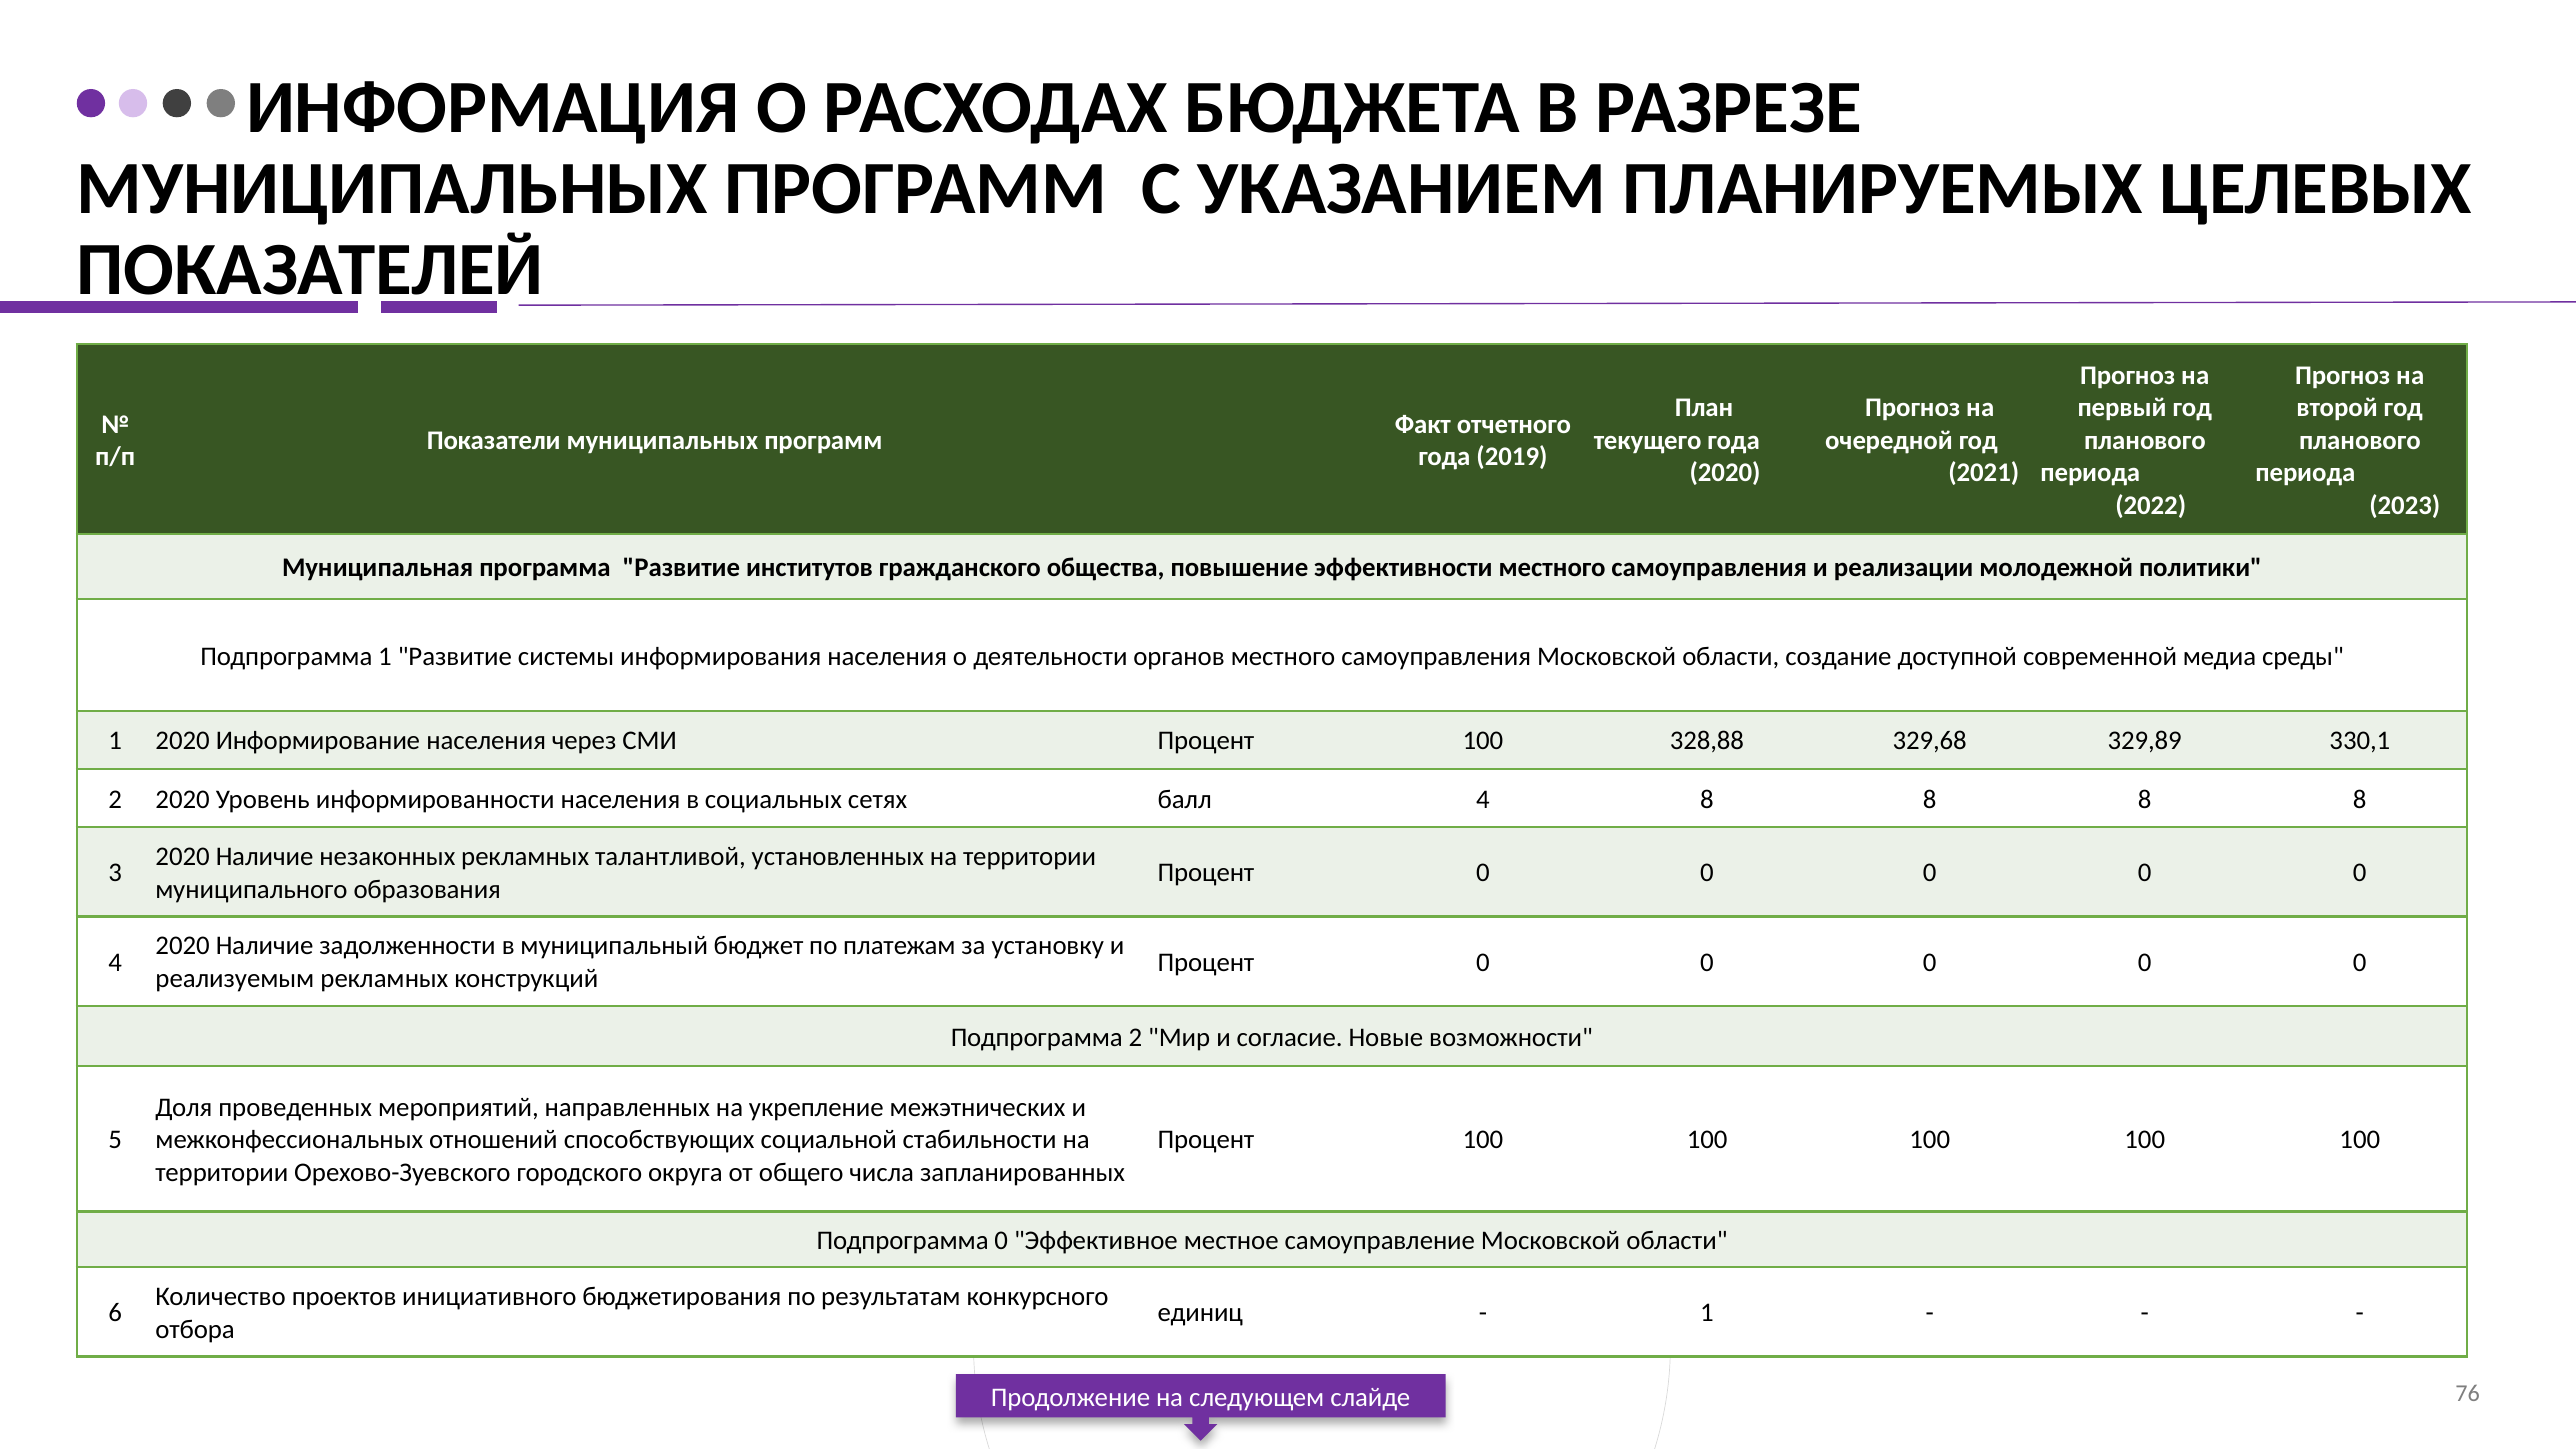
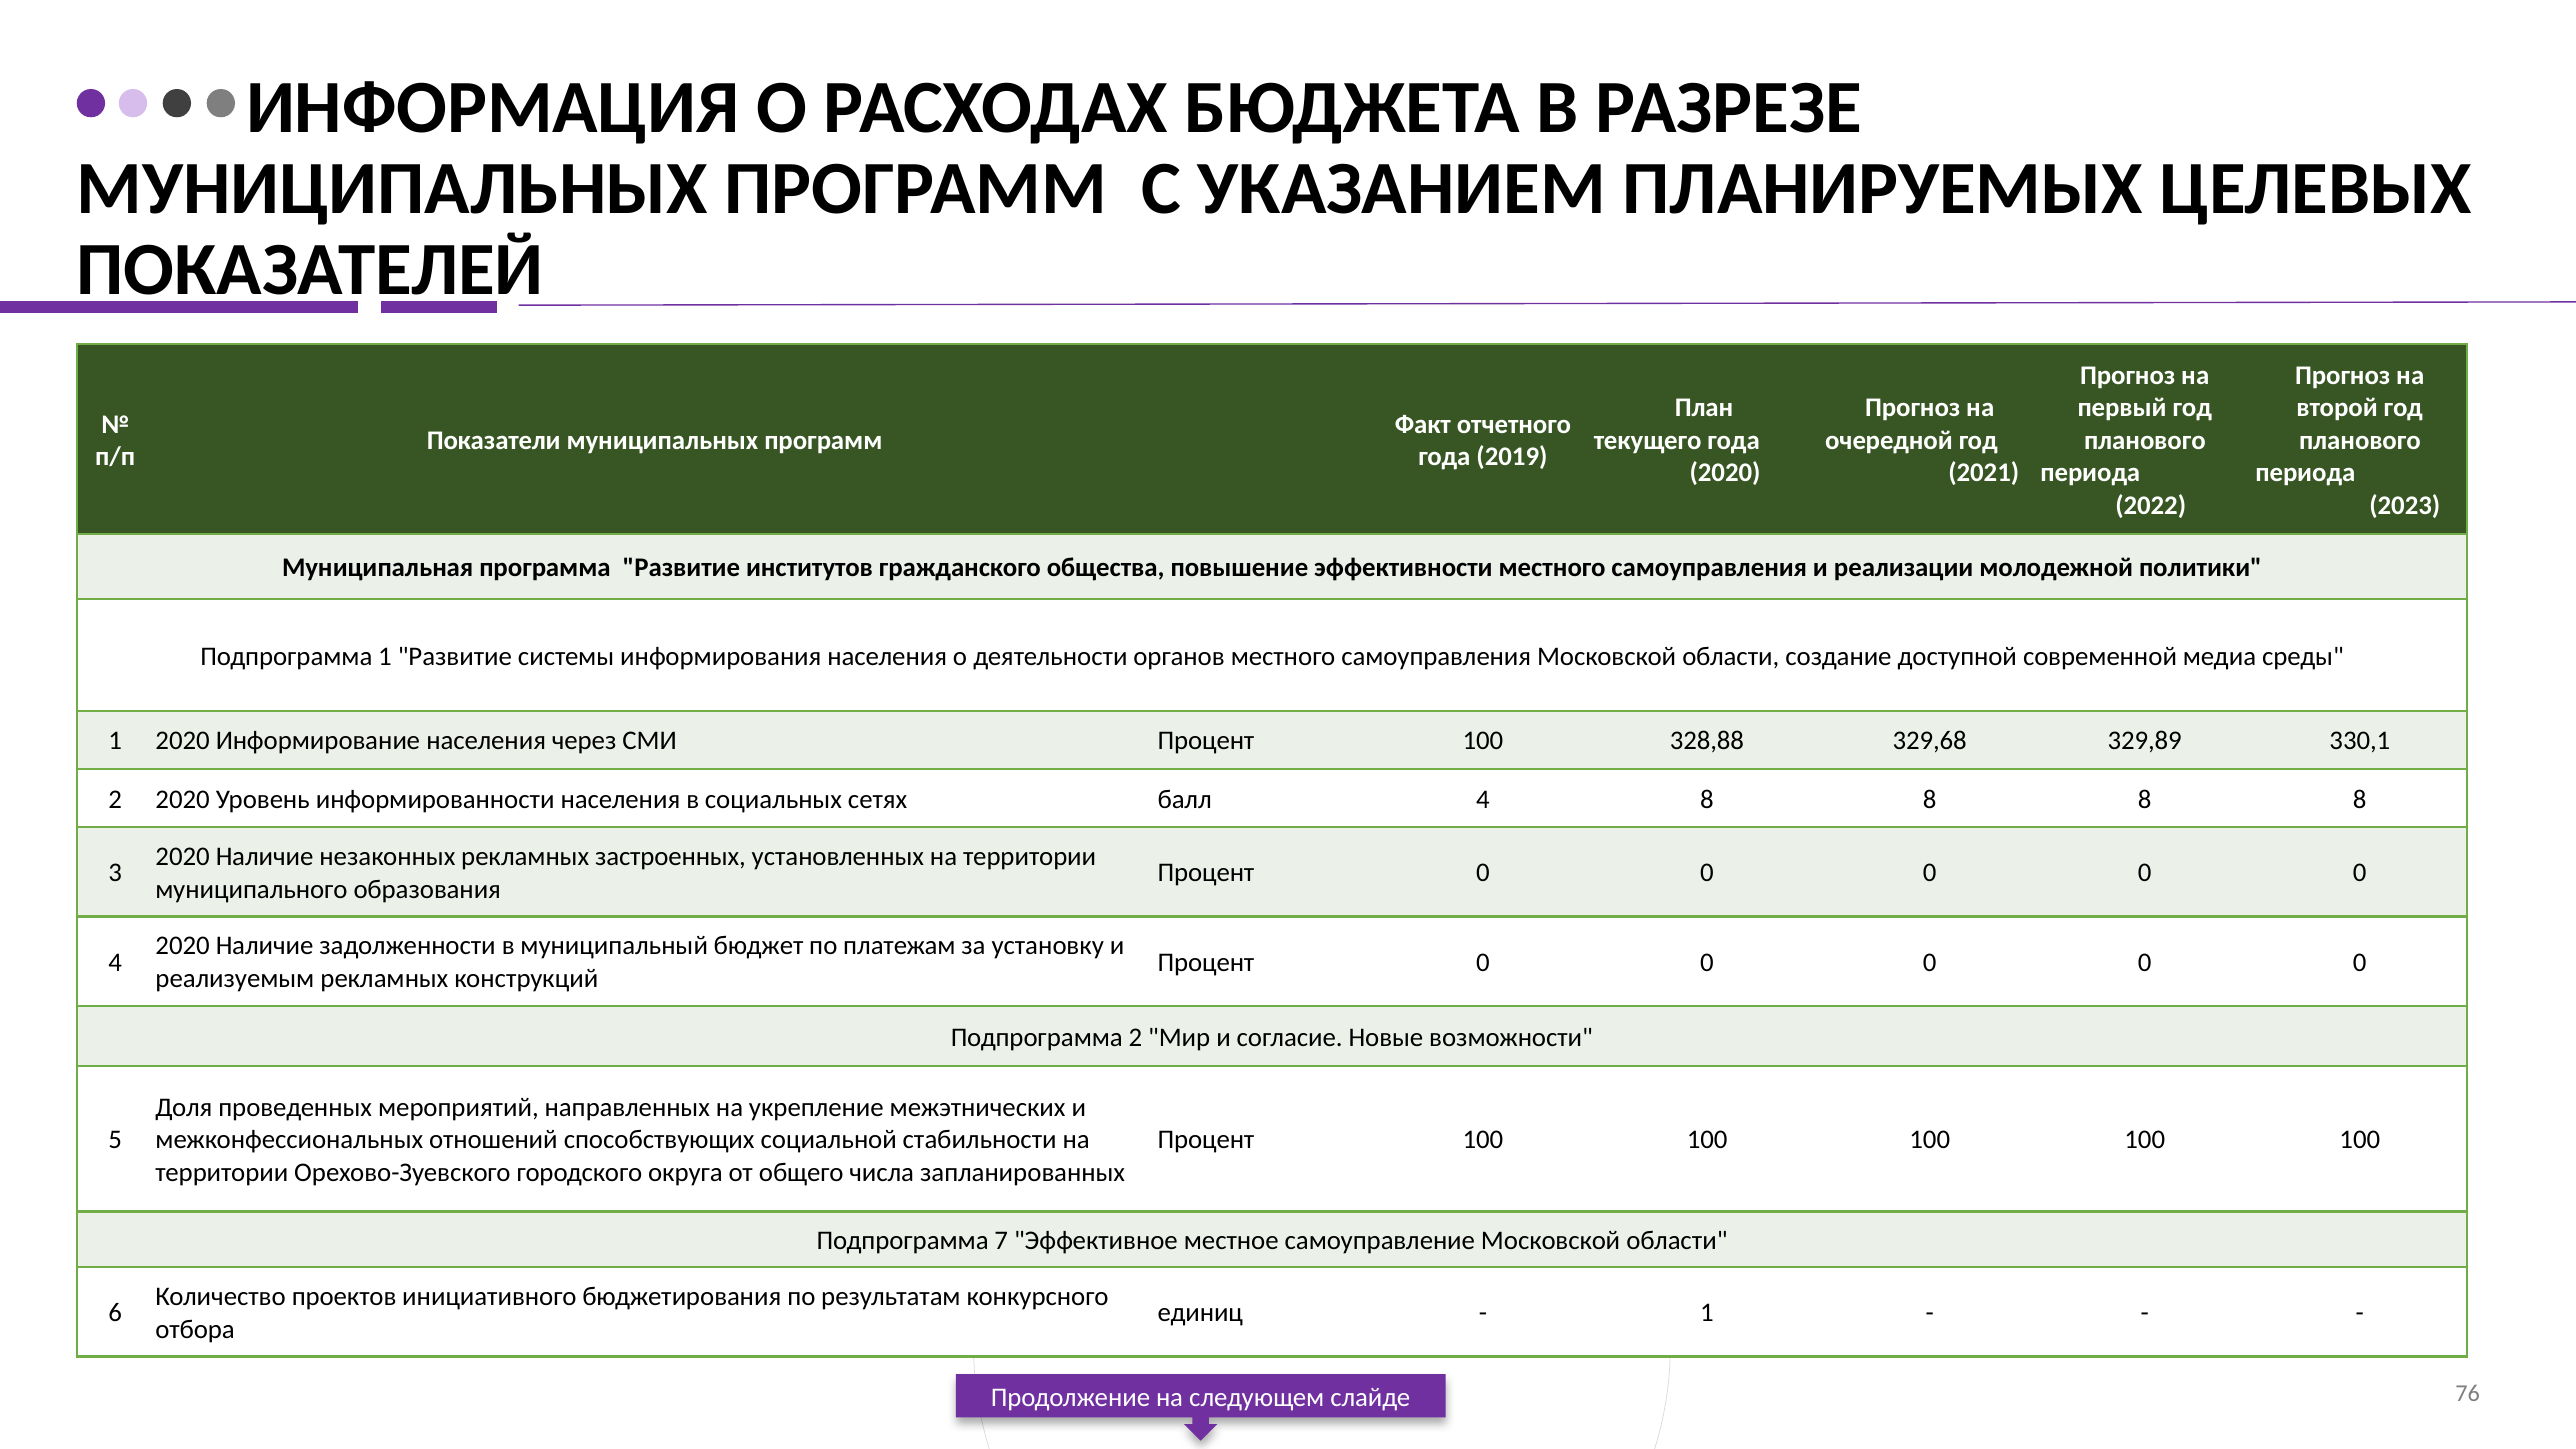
талантливой: талантливой -> застроенных
Подпрограмма 0: 0 -> 7
